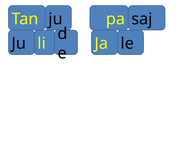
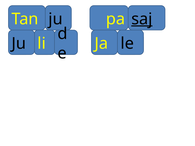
saj underline: none -> present
